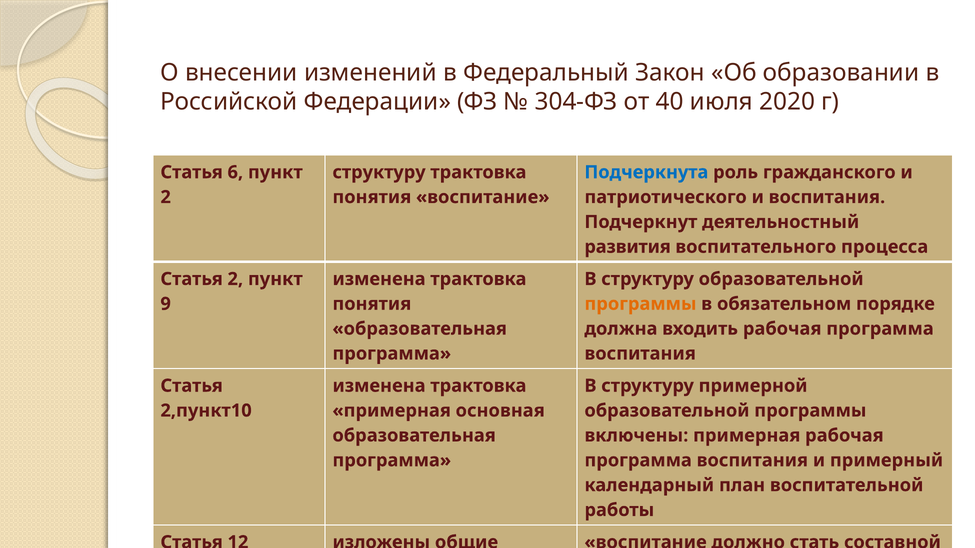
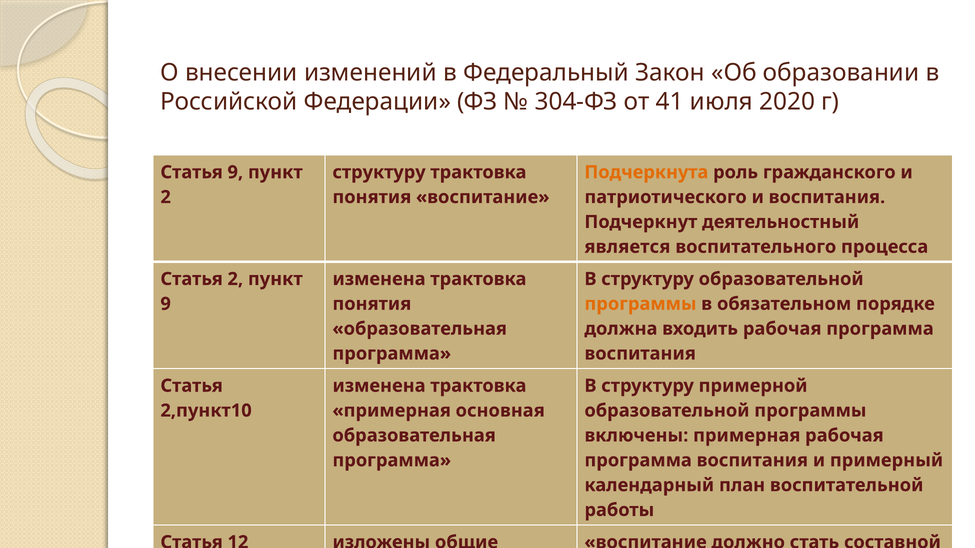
40: 40 -> 41
Статья 6: 6 -> 9
Подчеркнута colour: blue -> orange
развития: развития -> является
